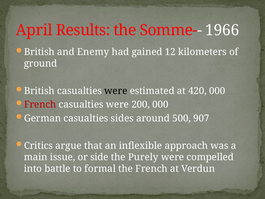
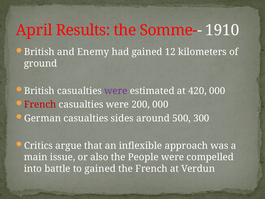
1966: 1966 -> 1910
were at (116, 91) colour: black -> purple
907: 907 -> 300
side: side -> also
Purely: Purely -> People
to formal: formal -> gained
